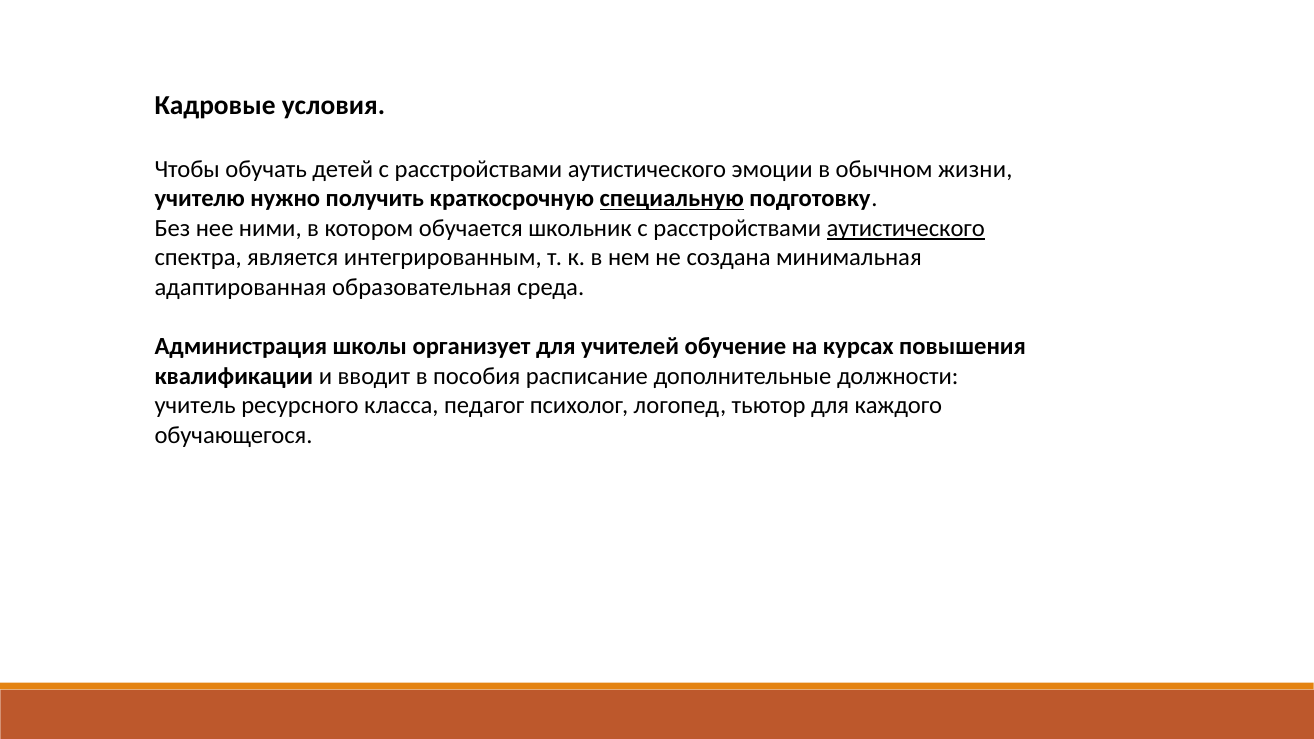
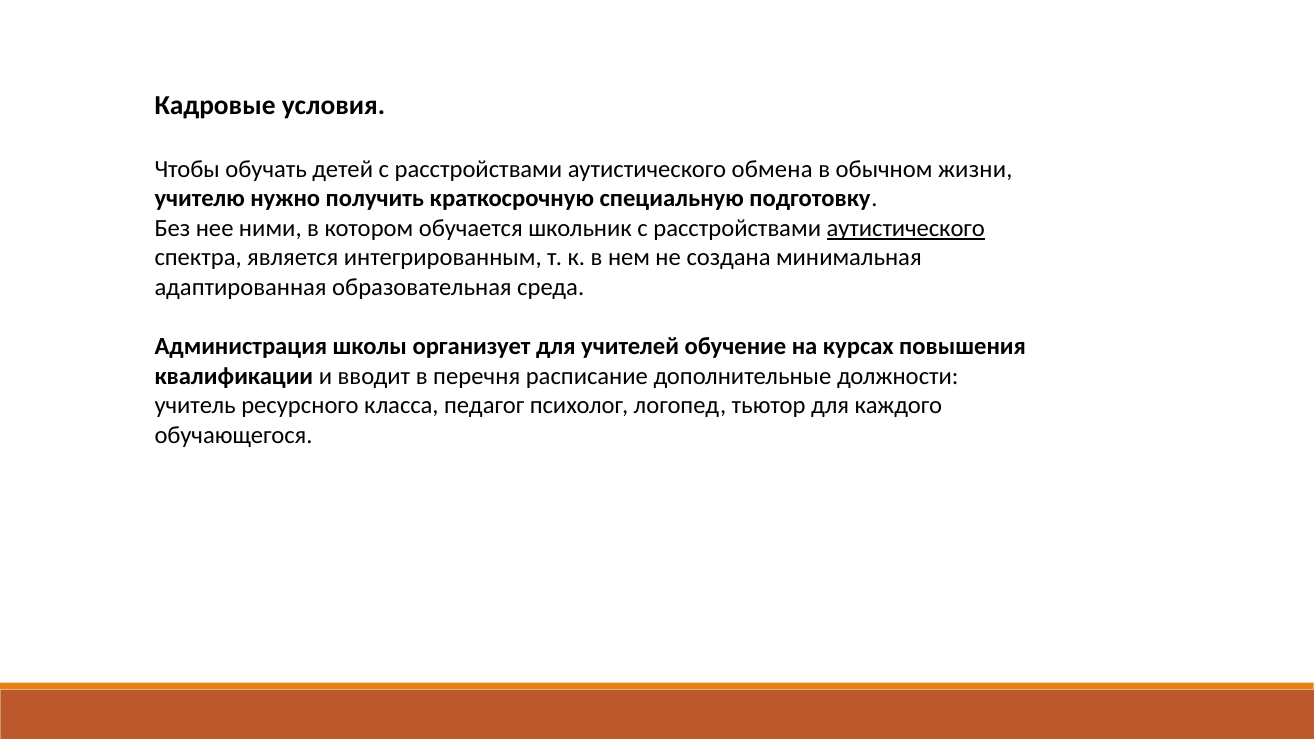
эмоции: эмоции -> обмена
специальную underline: present -> none
пособия: пособия -> перечня
